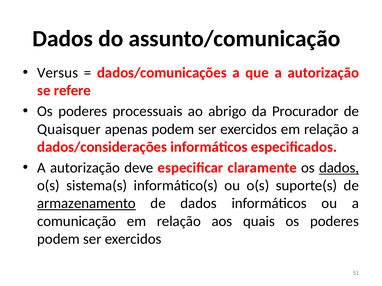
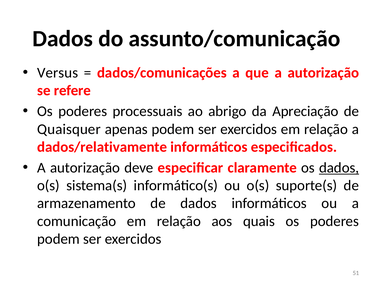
Procurador: Procurador -> Apreciação
dados/considerações: dados/considerações -> dados/relativamente
armazenamento underline: present -> none
